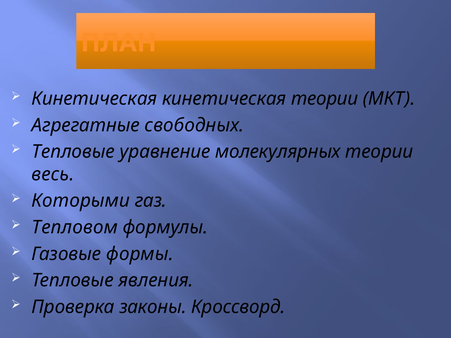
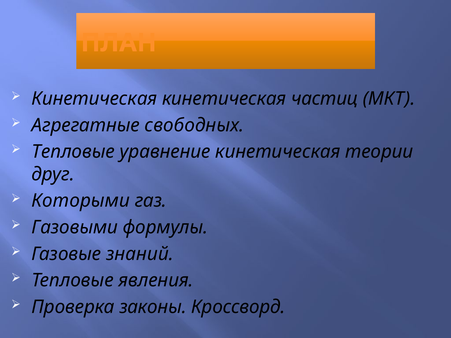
кинетическая теории: теории -> частиц
уравнение молекулярных: молекулярных -> кинетическая
весь: весь -> друг
Тепловом: Тепловом -> Газовыми
формы: формы -> знаний
